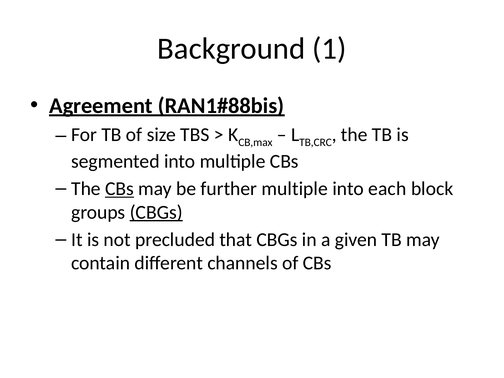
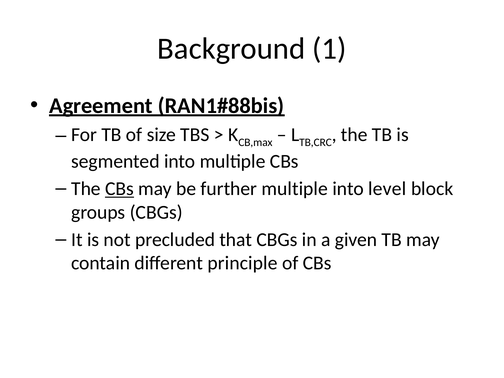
each: each -> level
CBGs at (156, 212) underline: present -> none
channels: channels -> principle
